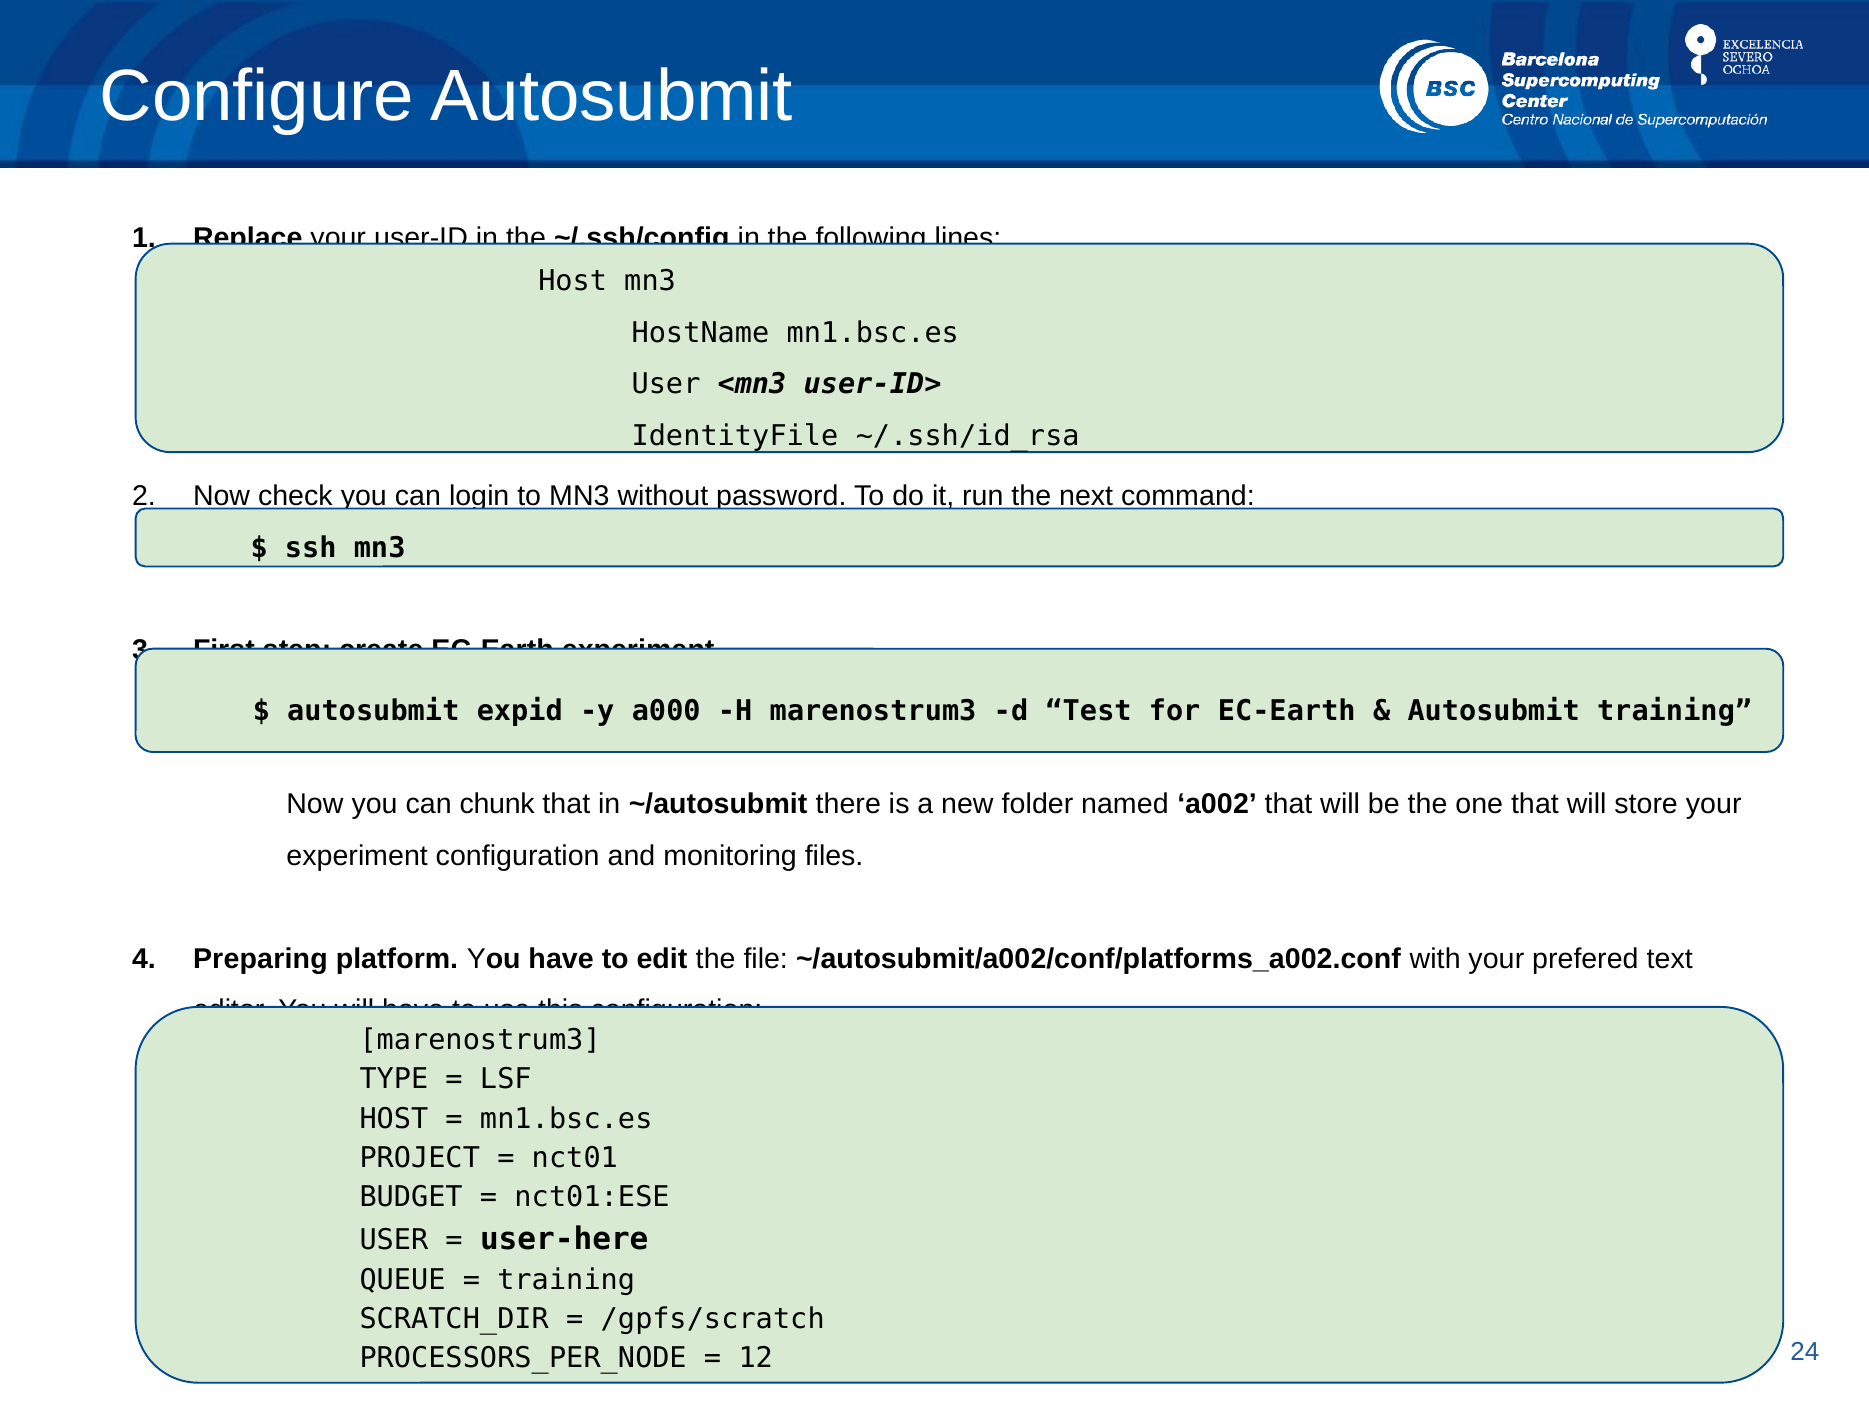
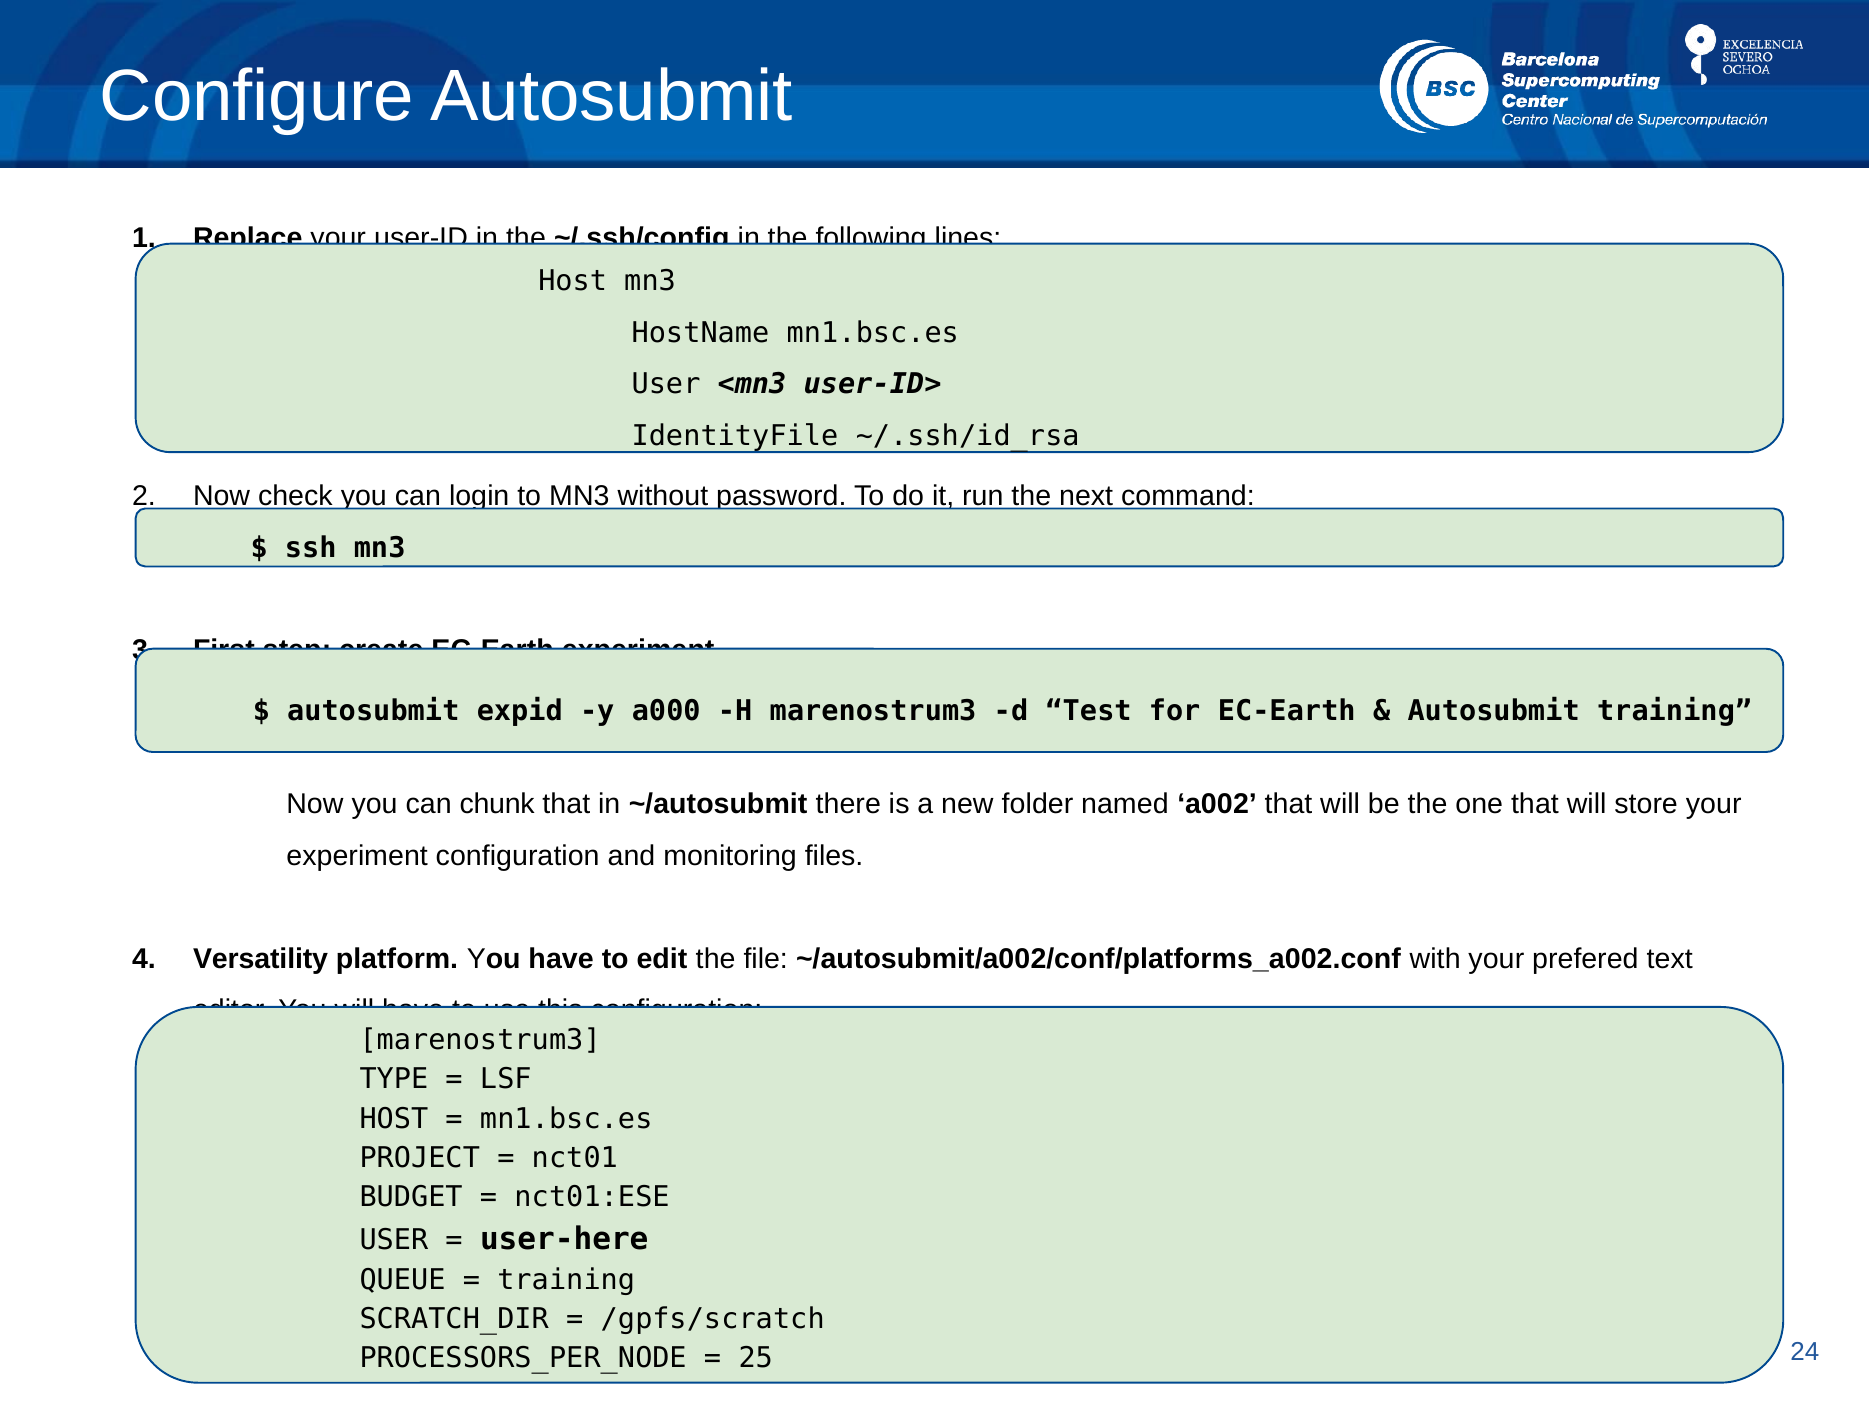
Preparing: Preparing -> Versatility
12: 12 -> 25
